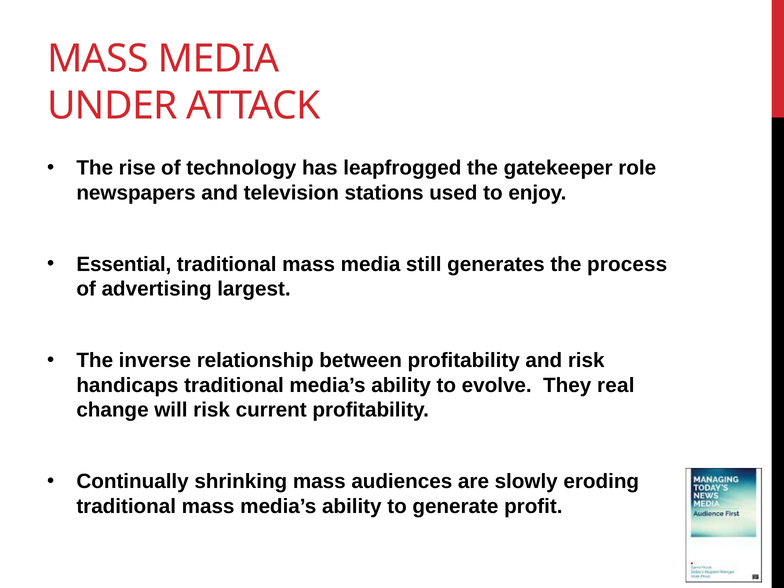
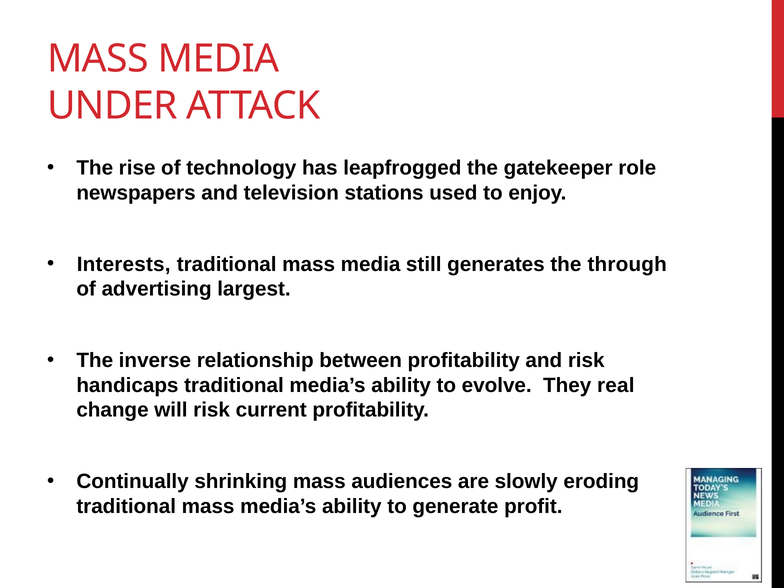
Essential: Essential -> Interests
process: process -> through
